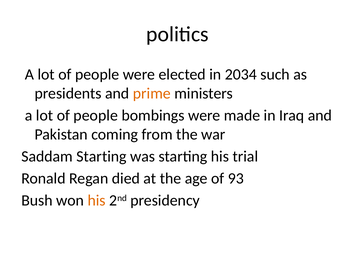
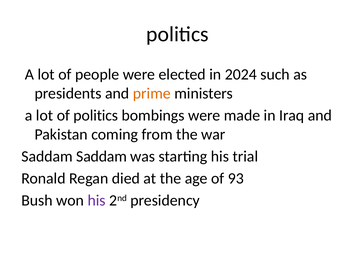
2034: 2034 -> 2024
people at (96, 116): people -> politics
Saddam Starting: Starting -> Saddam
his at (97, 201) colour: orange -> purple
